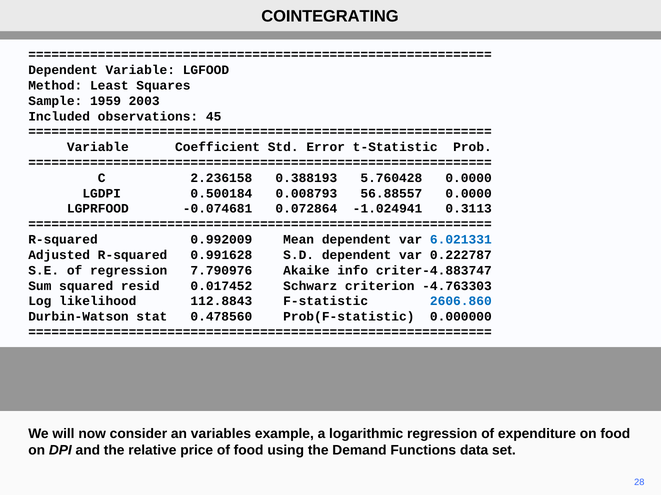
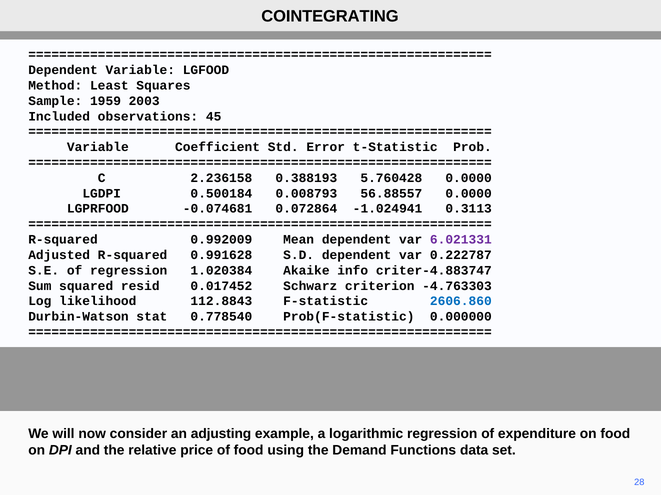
6.021331 colour: blue -> purple
7.790976: 7.790976 -> 1.020384
0.478560: 0.478560 -> 0.778540
variables: variables -> adjusting
